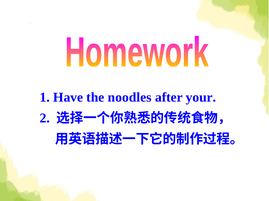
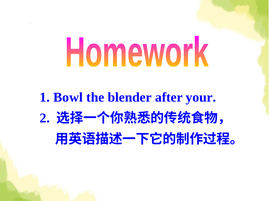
Have: Have -> Bowl
noodles: noodles -> blender
